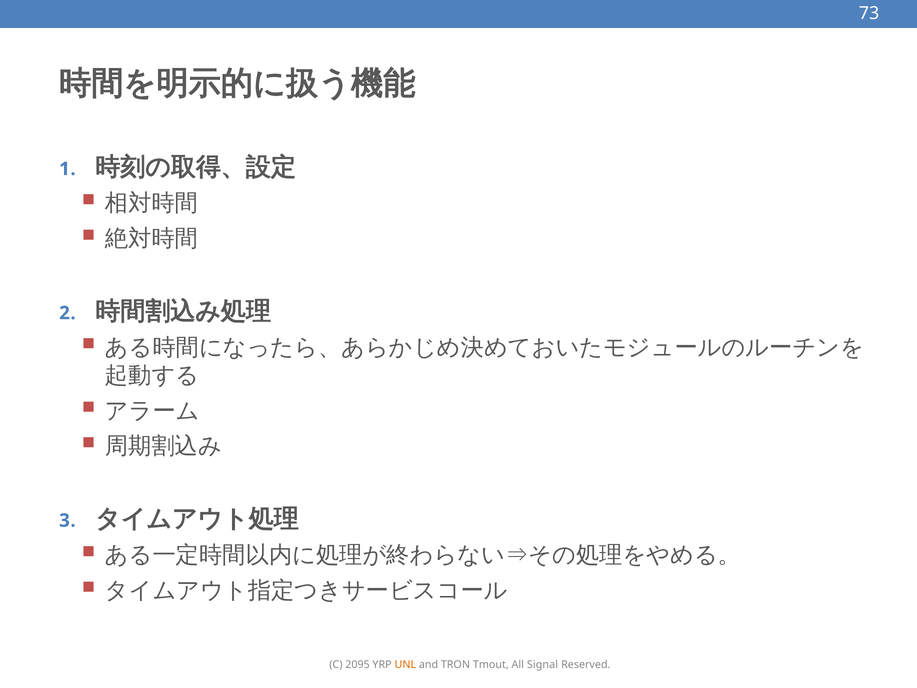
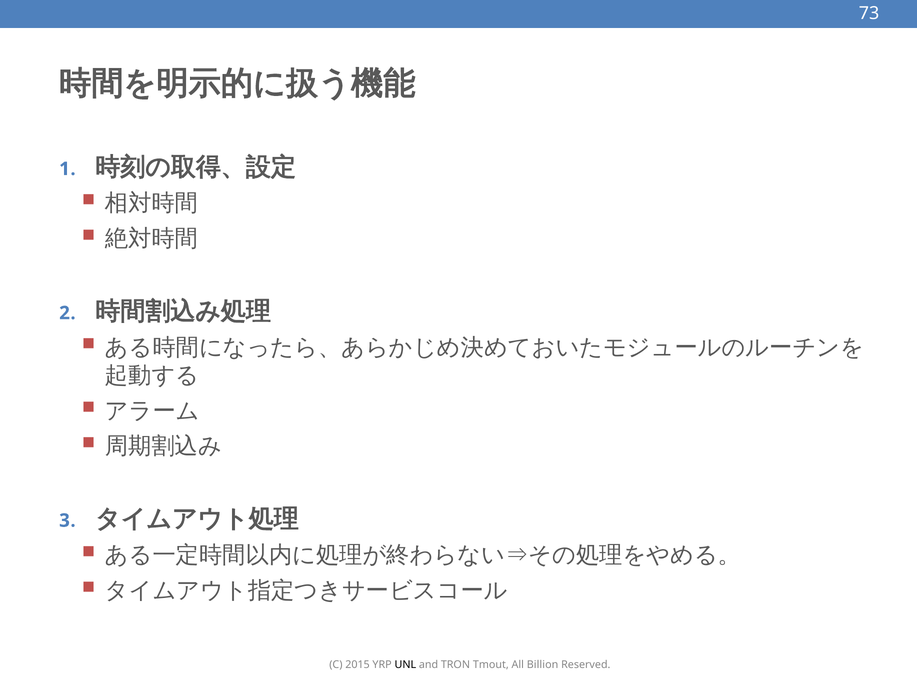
2095: 2095 -> 2015
UNL colour: orange -> black
Signal: Signal -> Billion
